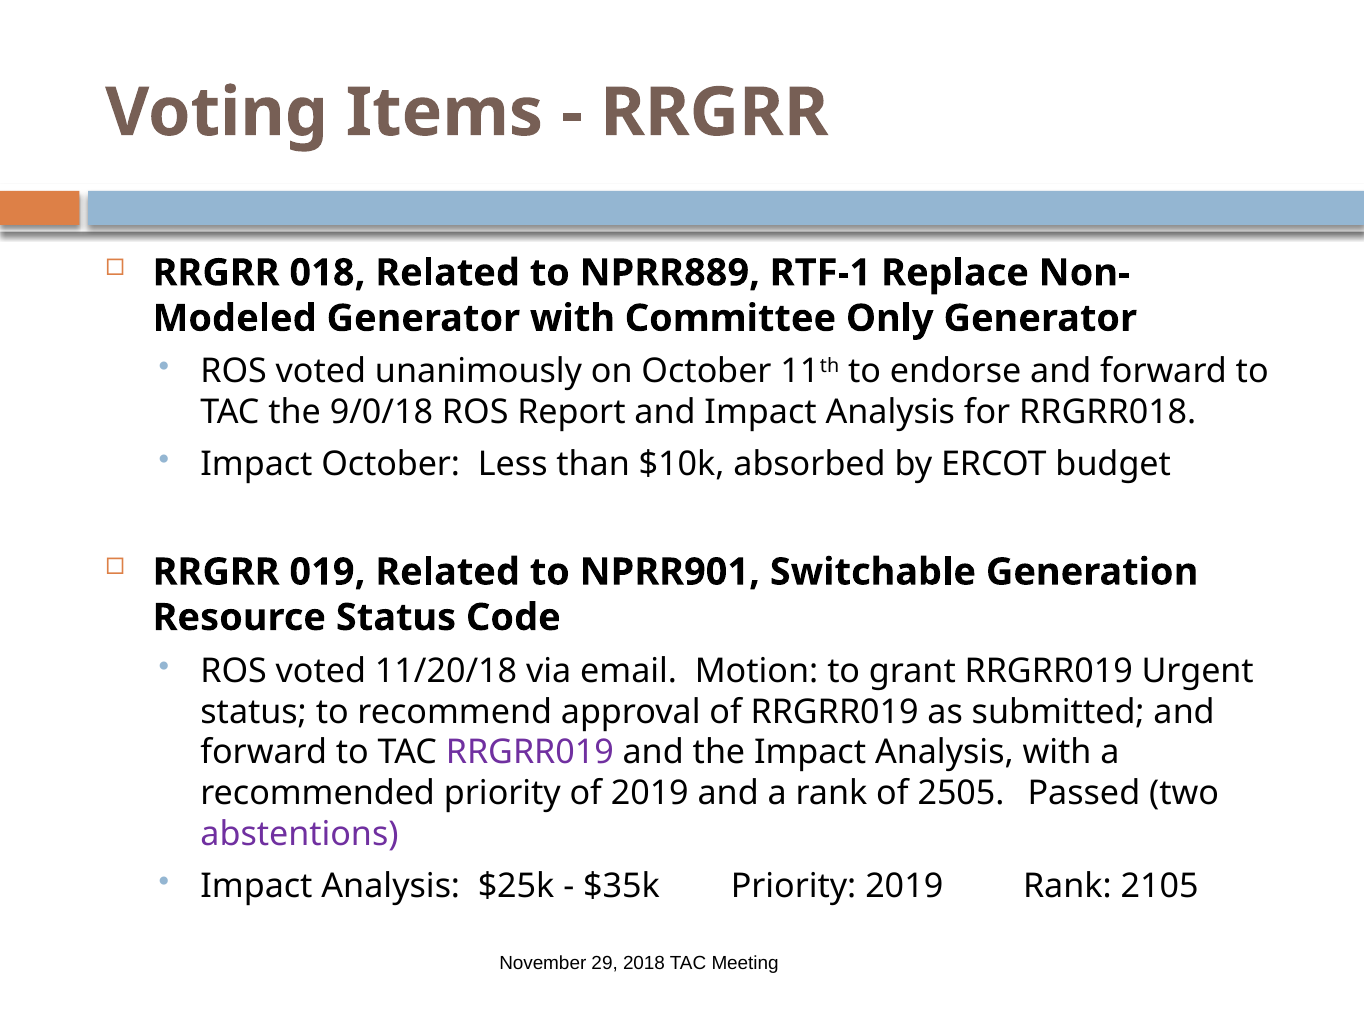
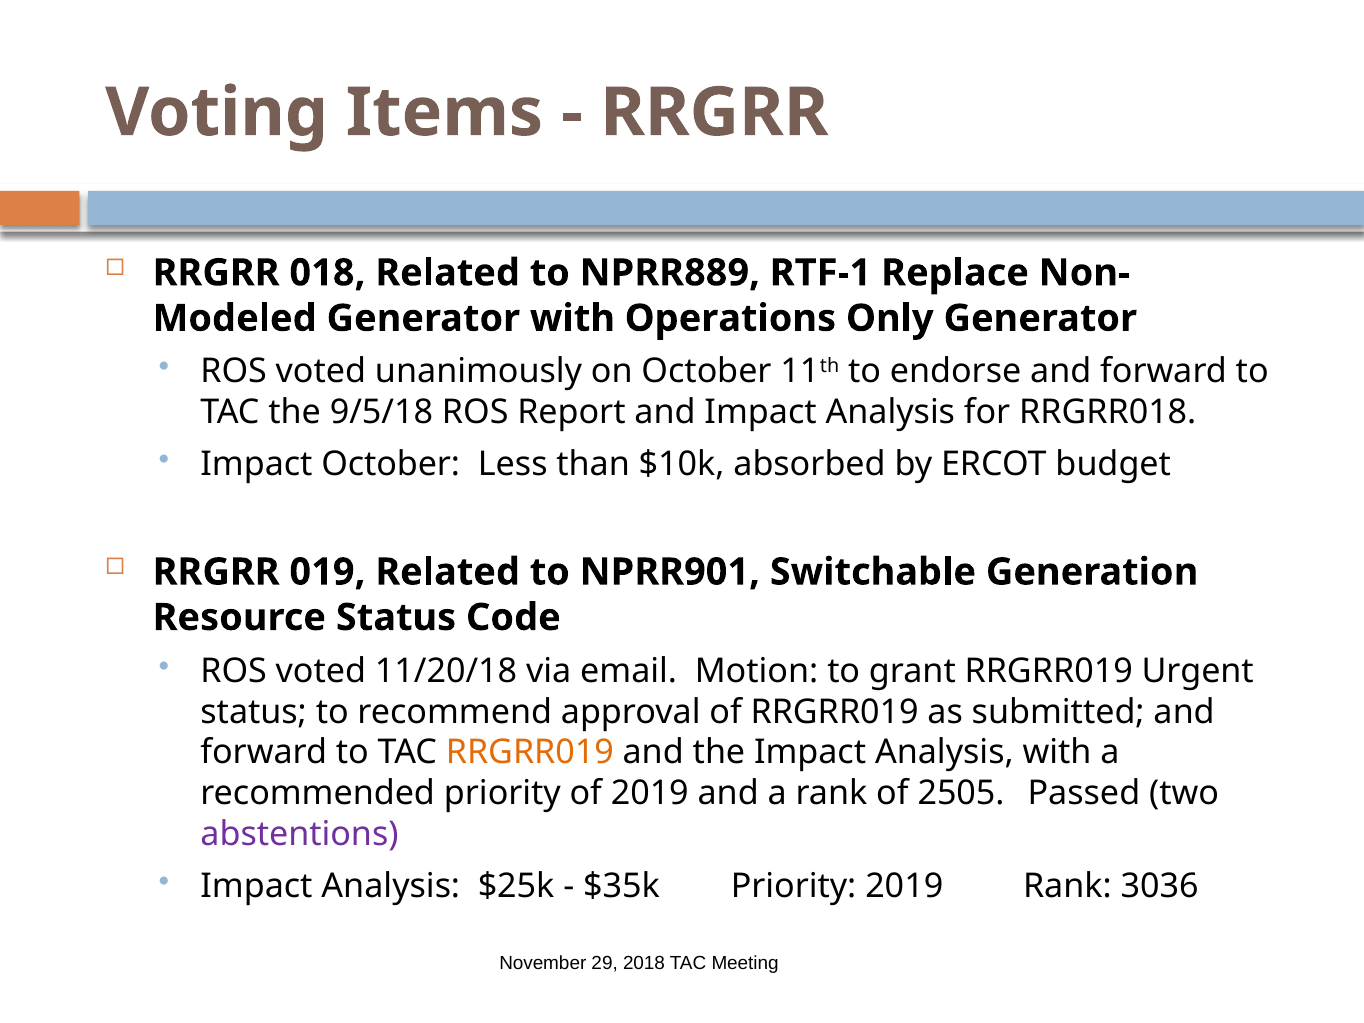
Committee: Committee -> Operations
9/0/18: 9/0/18 -> 9/5/18
RRGRR019 at (530, 753) colour: purple -> orange
2105: 2105 -> 3036
